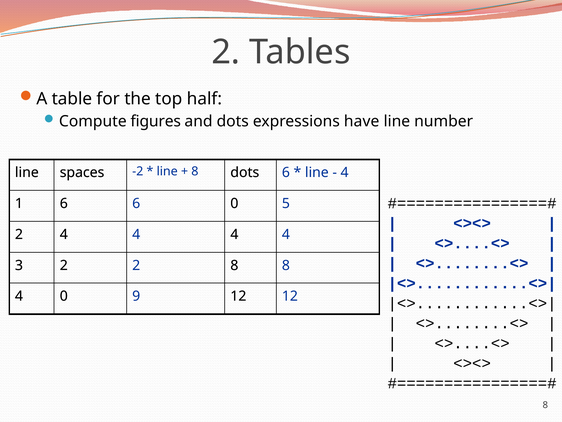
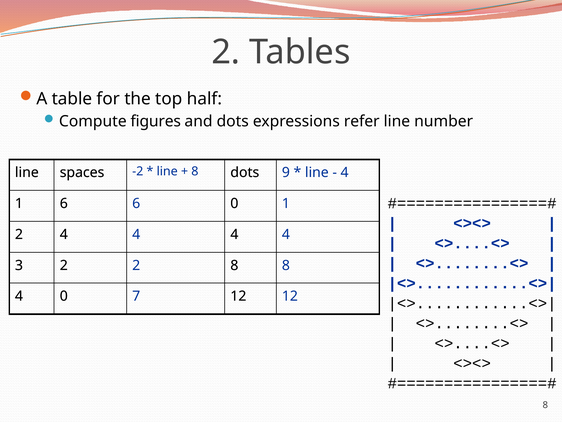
have: have -> refer
6 at (286, 172): 6 -> 9
5 at (286, 203): 5 -> 1
9: 9 -> 7
